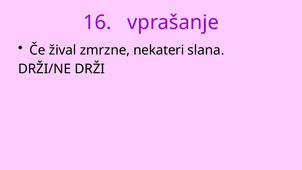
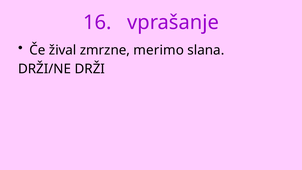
nekateri: nekateri -> merimo
